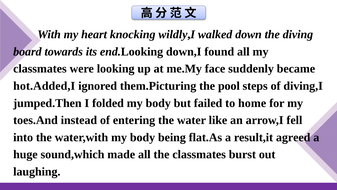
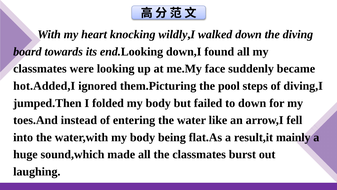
to home: home -> down
agreed: agreed -> mainly
